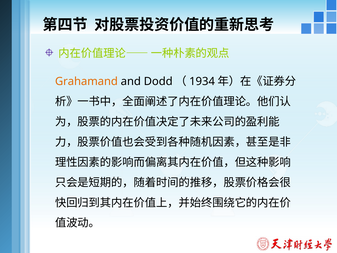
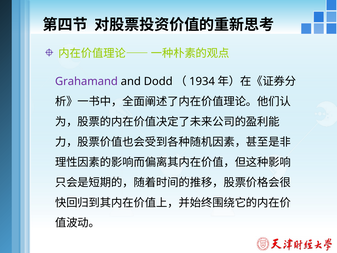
Grahamand colour: orange -> purple
